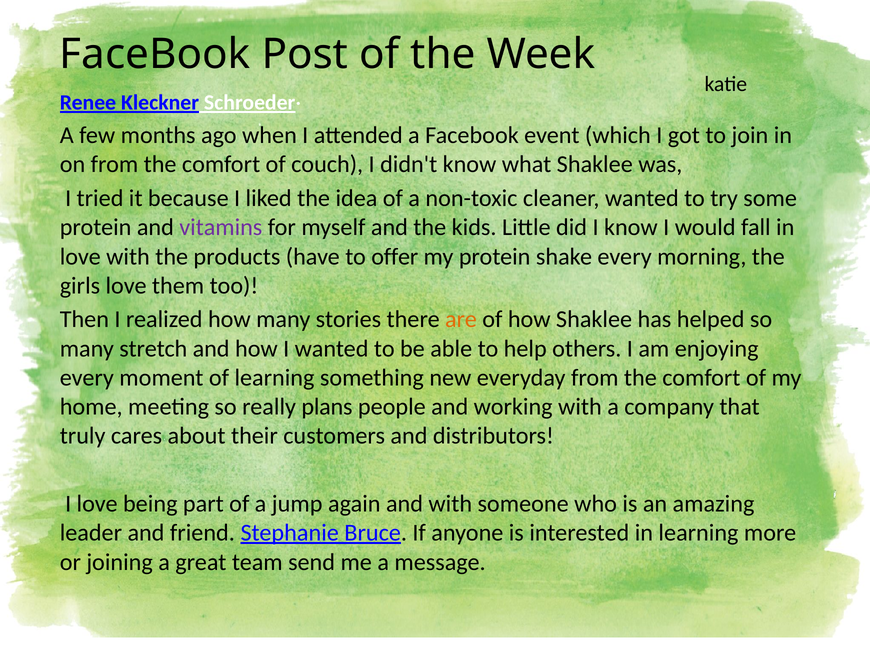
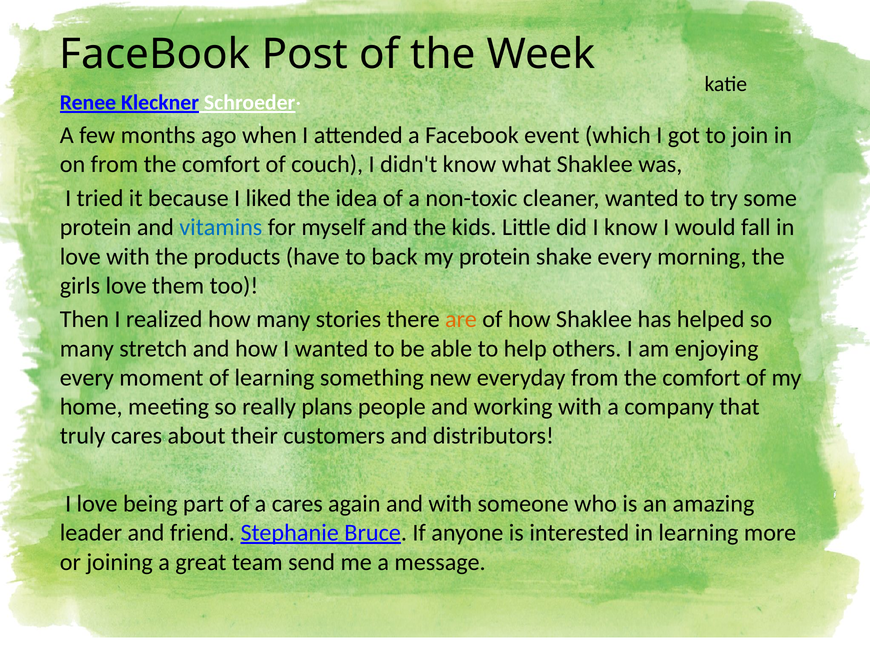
vitamins colour: purple -> blue
offer: offer -> back
a jump: jump -> cares
